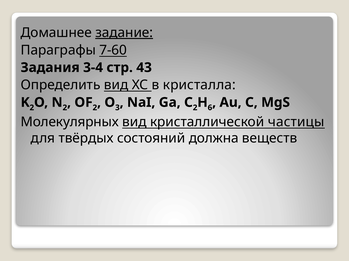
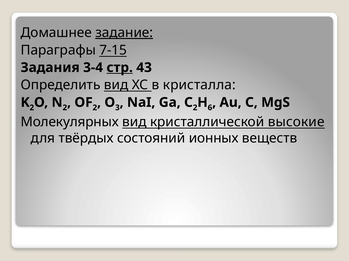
7-60: 7-60 -> 7-15
стр underline: none -> present
частицы: частицы -> высокие
должна: должна -> ионных
